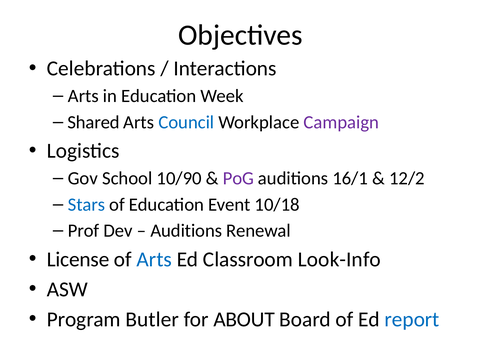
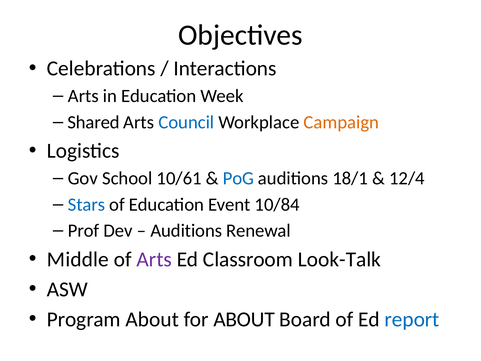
Campaign colour: purple -> orange
10/90: 10/90 -> 10/61
PoG colour: purple -> blue
16/1: 16/1 -> 18/1
12/2: 12/2 -> 12/4
10/18: 10/18 -> 10/84
License: License -> Middle
Arts at (154, 259) colour: blue -> purple
Look-Info: Look-Info -> Look-Talk
Program Butler: Butler -> About
